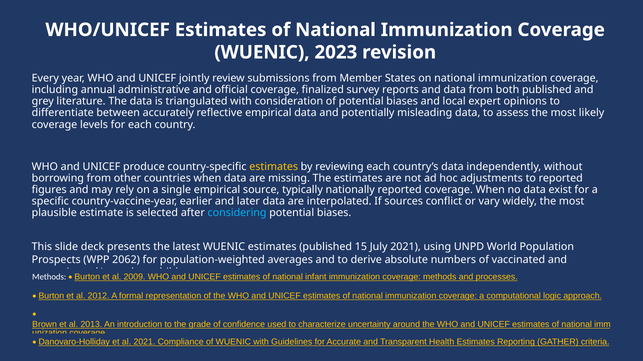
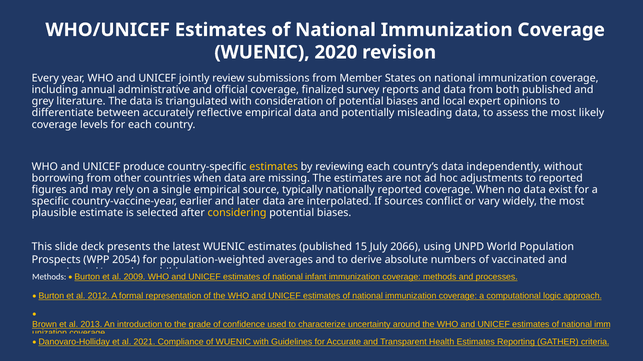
2023: 2023 -> 2020
considering colour: light blue -> yellow
July 2021: 2021 -> 2066
2062: 2062 -> 2054
